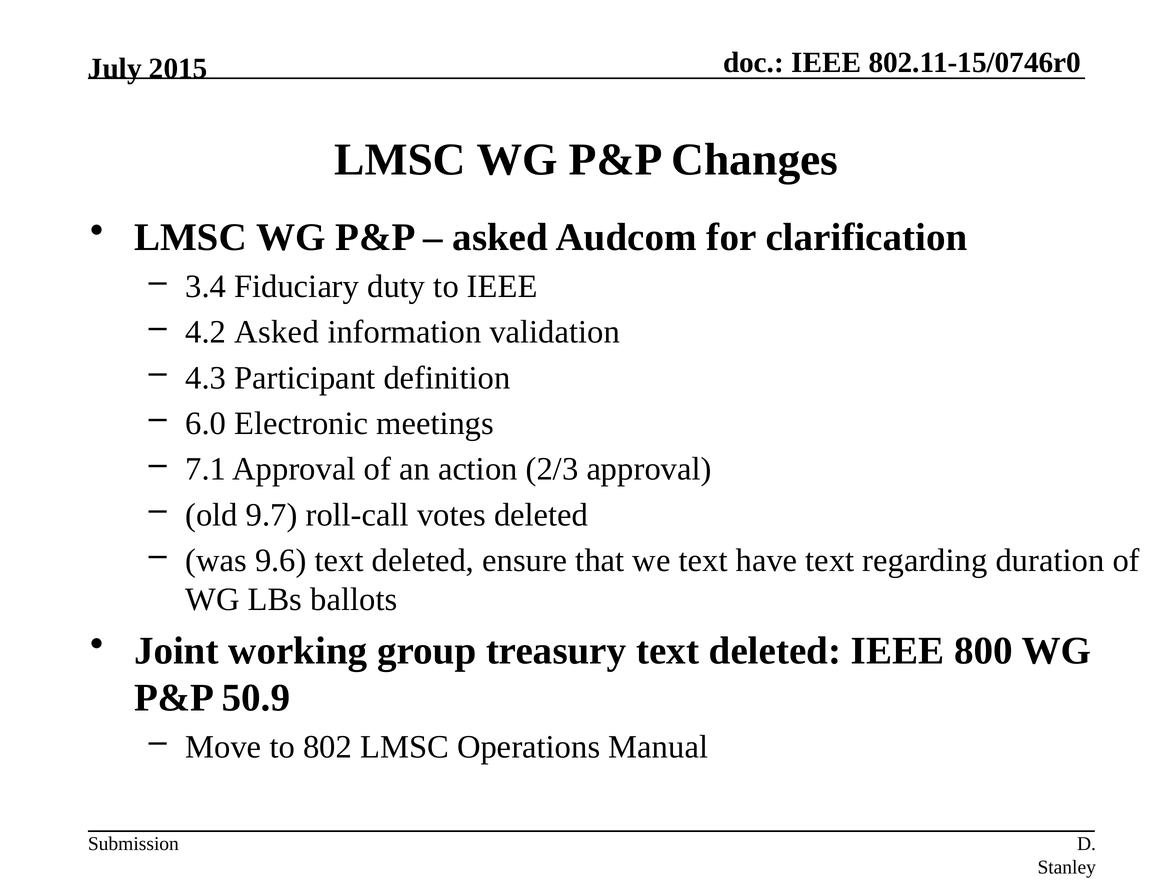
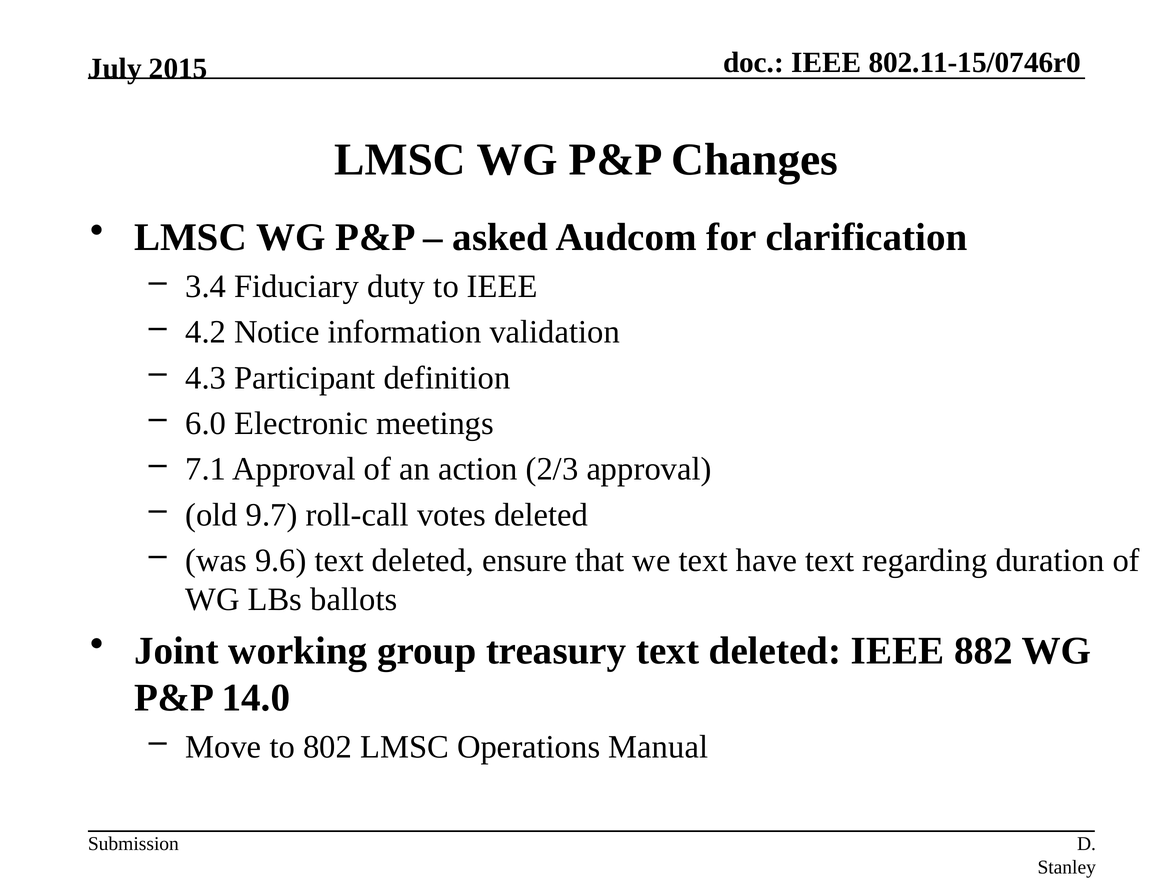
4.2 Asked: Asked -> Notice
800: 800 -> 882
50.9: 50.9 -> 14.0
